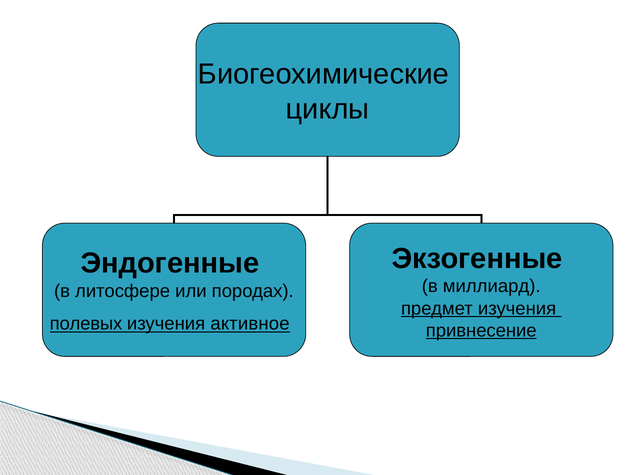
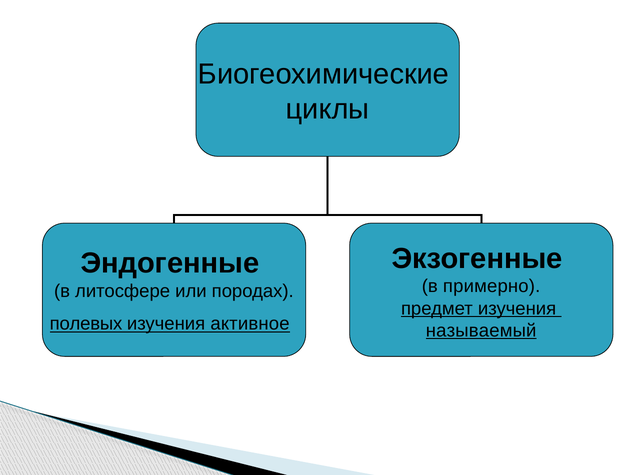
миллиард: миллиард -> примерно
привнесение: привнесение -> называемый
